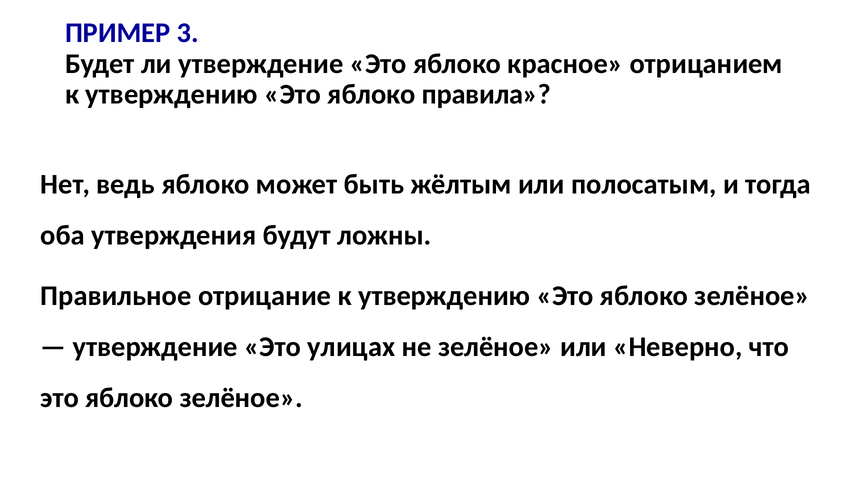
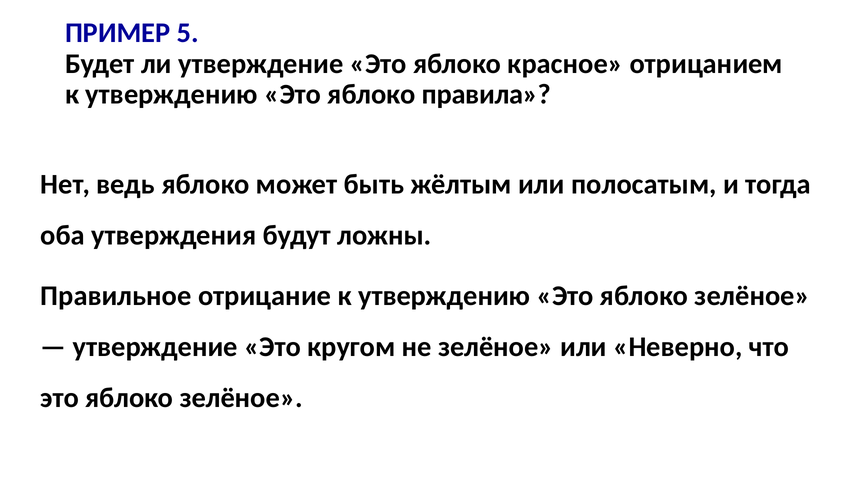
3: 3 -> 5
улицах: улицах -> кругом
